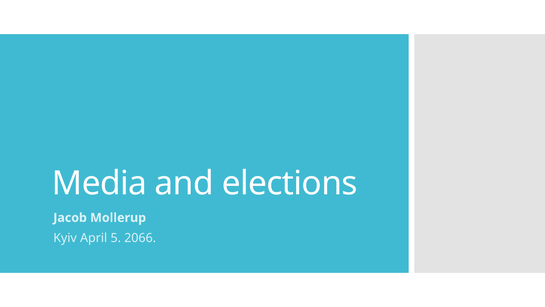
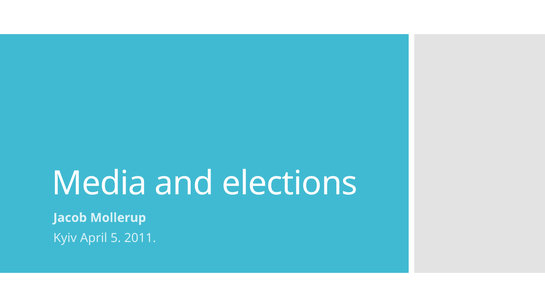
2066: 2066 -> 2011
